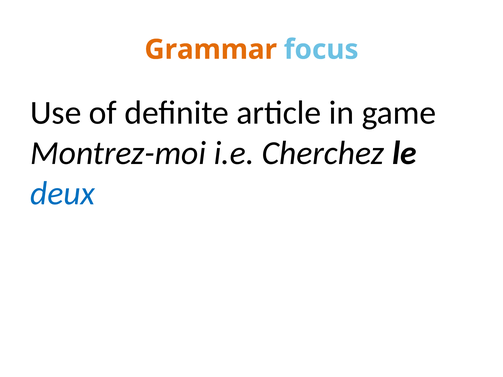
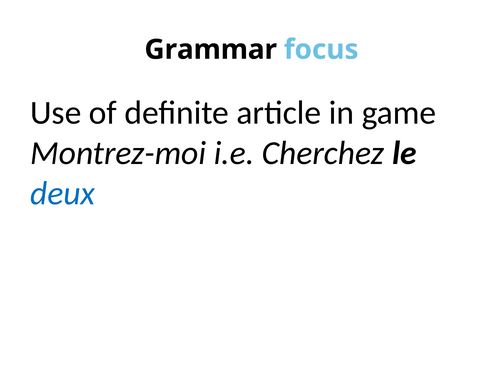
Grammar colour: orange -> black
